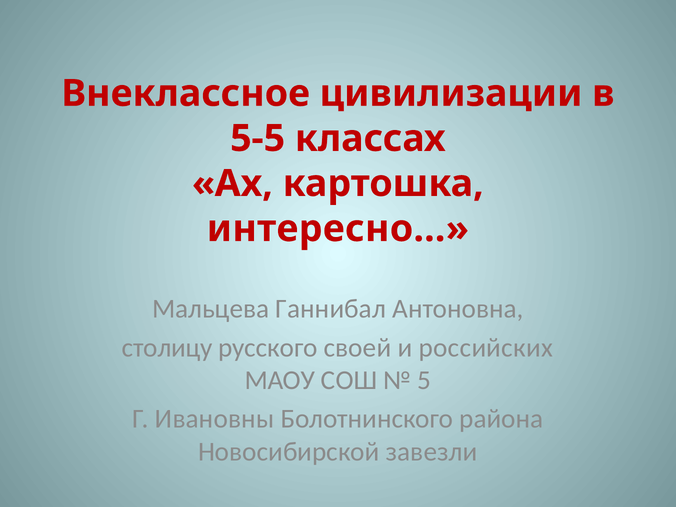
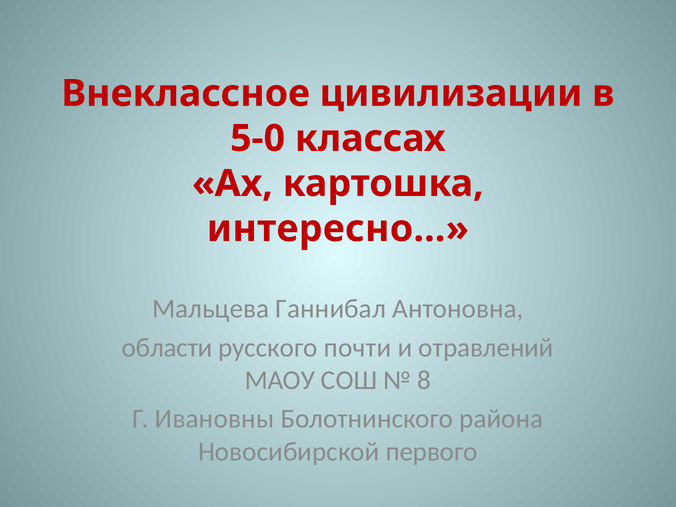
5-5: 5-5 -> 5-0
столицу: столицу -> области
своей: своей -> почти
российских: российских -> отравлений
5: 5 -> 8
завезли: завезли -> первого
